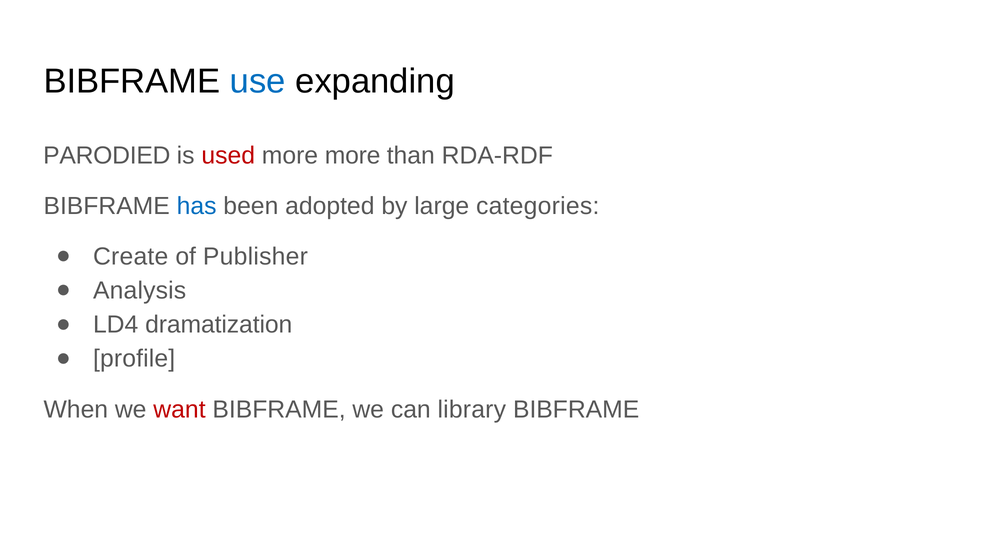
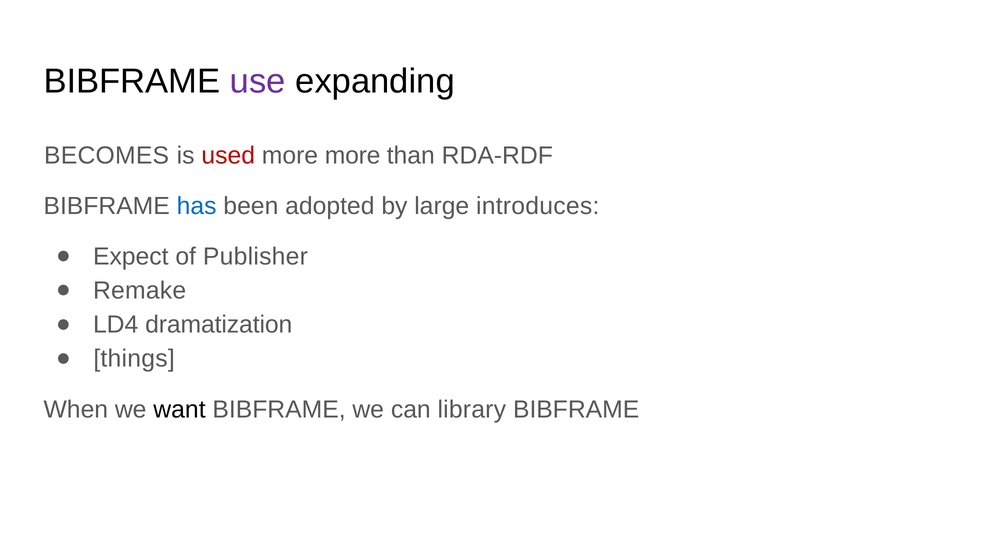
use colour: blue -> purple
PARODIED: PARODIED -> BECOMES
categories: categories -> introduces
Create: Create -> Expect
Analysis: Analysis -> Remake
profile: profile -> things
want colour: red -> black
